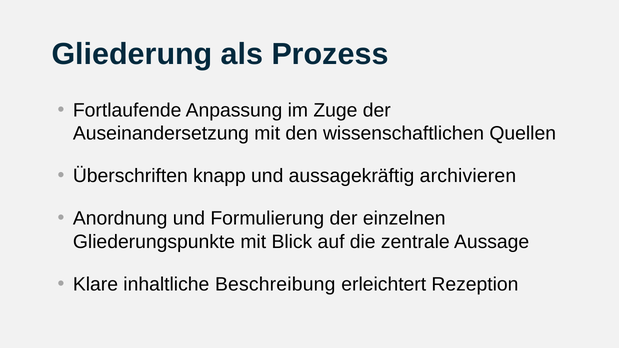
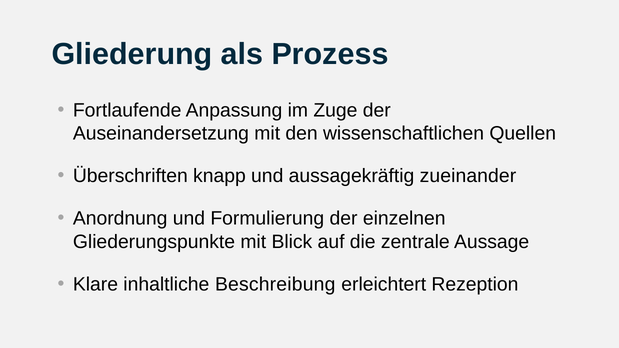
archivieren: archivieren -> zueinander
